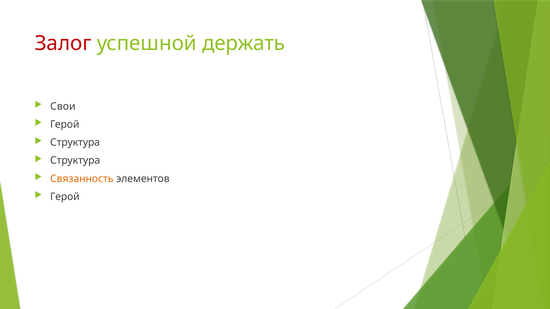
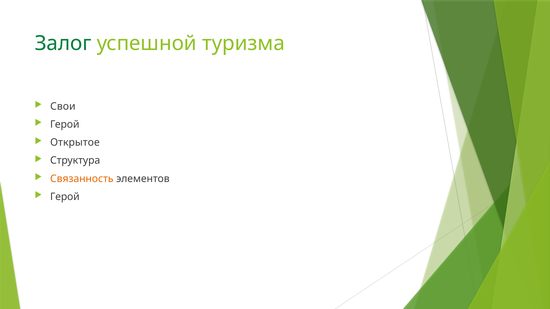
Залог colour: red -> green
держать: держать -> туризма
Структура at (75, 143): Структура -> Открытое
